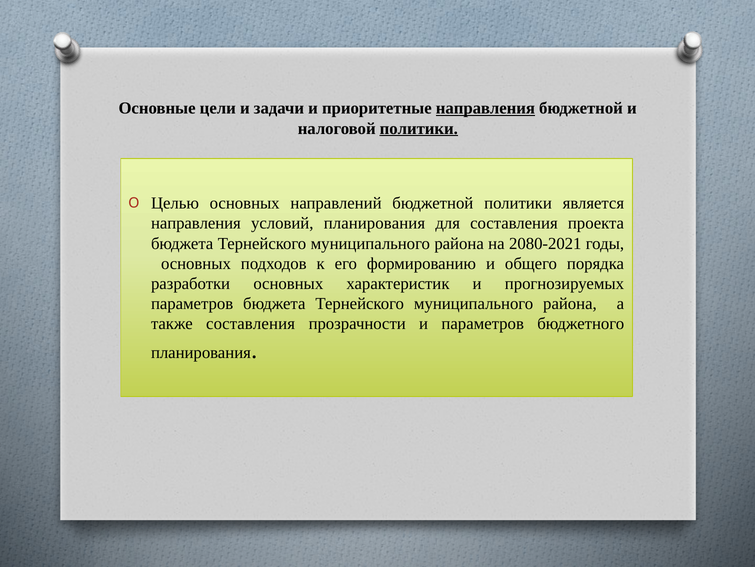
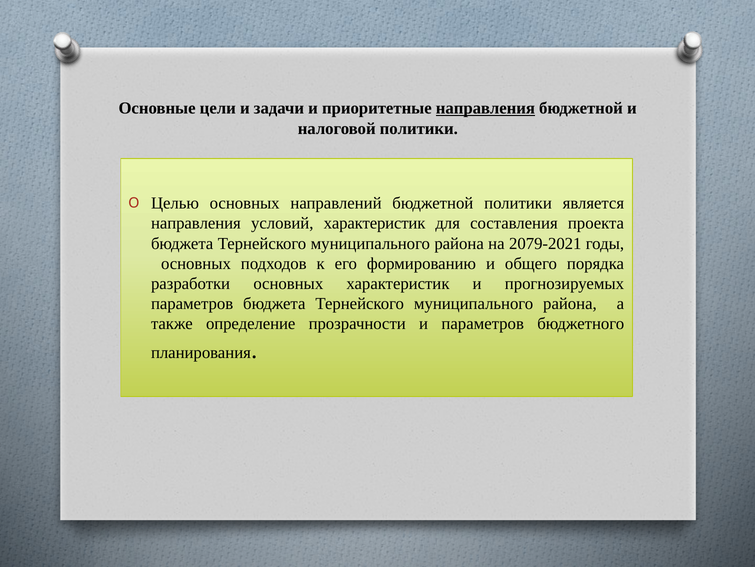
политики at (419, 128) underline: present -> none
условий планирования: планирования -> характеристик
2080-2021: 2080-2021 -> 2079-2021
также составления: составления -> определение
